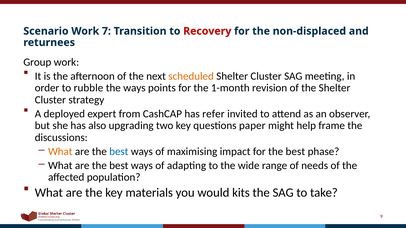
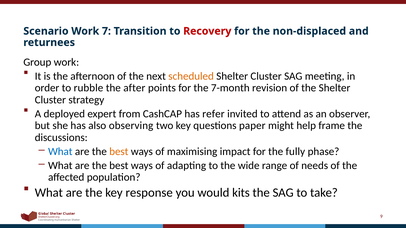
the ways: ways -> after
1-month: 1-month -> 7-month
upgrading: upgrading -> observing
What at (60, 152) colour: orange -> blue
best at (119, 152) colour: blue -> orange
for the best: best -> fully
materials: materials -> response
